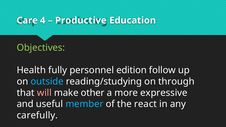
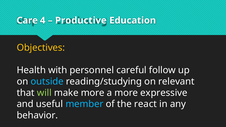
Objectives colour: light green -> yellow
fully: fully -> with
edition: edition -> careful
through: through -> relevant
will colour: pink -> light green
make other: other -> more
carefully: carefully -> behavior
